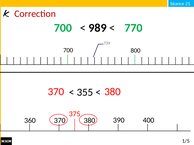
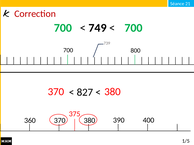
989: 989 -> 749
770 at (134, 28): 770 -> 700
355: 355 -> 827
